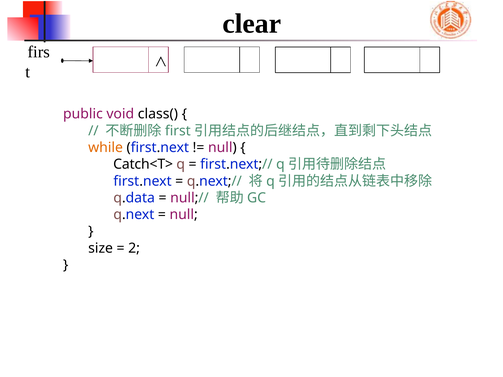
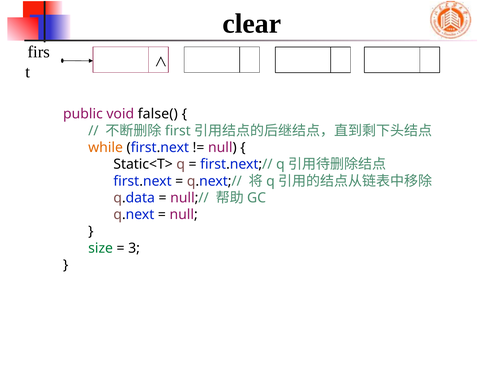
class(: class( -> false(
Catch<T>: Catch<T> -> Static<T>
size colour: black -> green
2: 2 -> 3
